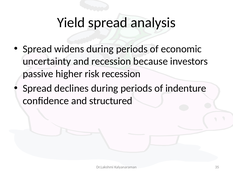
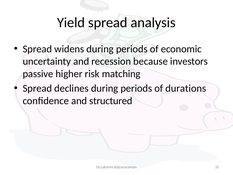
risk recession: recession -> matching
indenture: indenture -> durations
